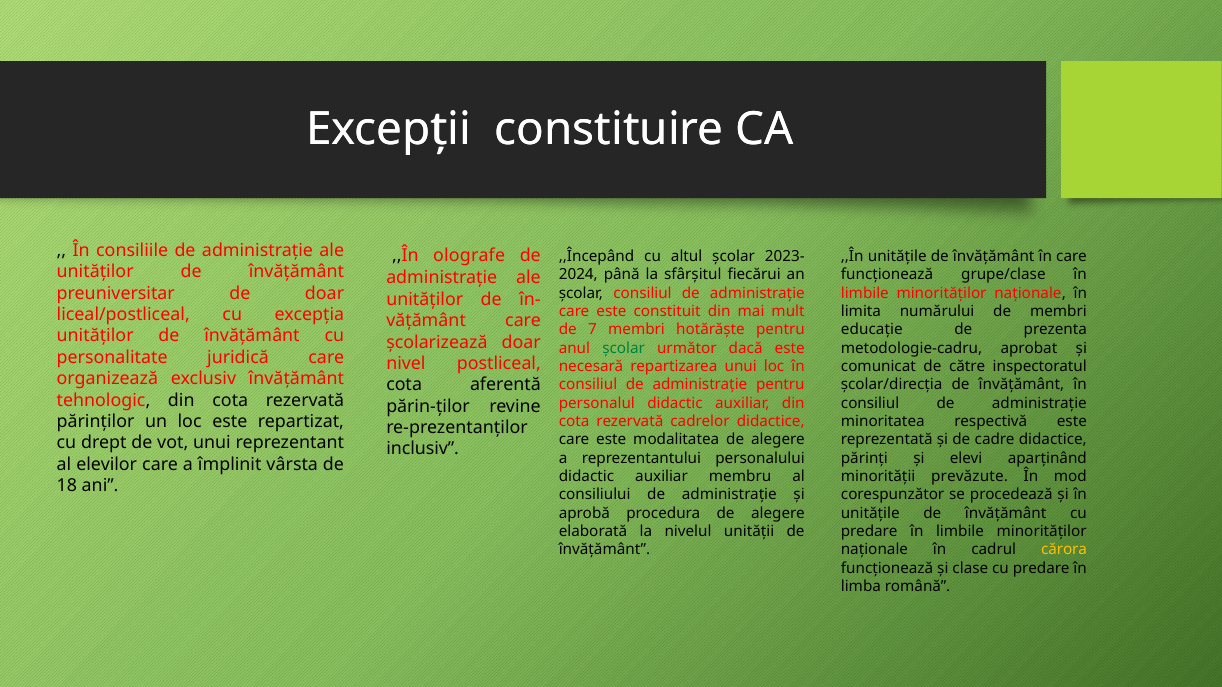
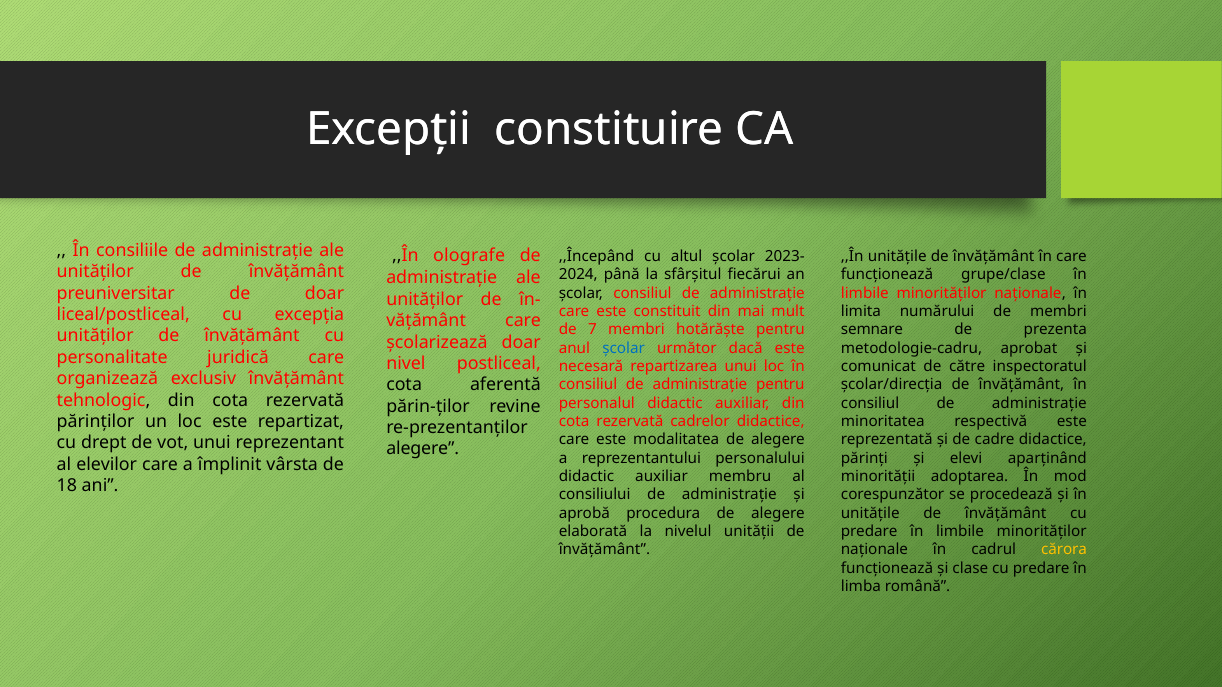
educație: educație -> semnare
școlar at (624, 348) colour: green -> blue
inclusiv at (423, 449): inclusiv -> alegere
prevăzute: prevăzute -> adoptarea
